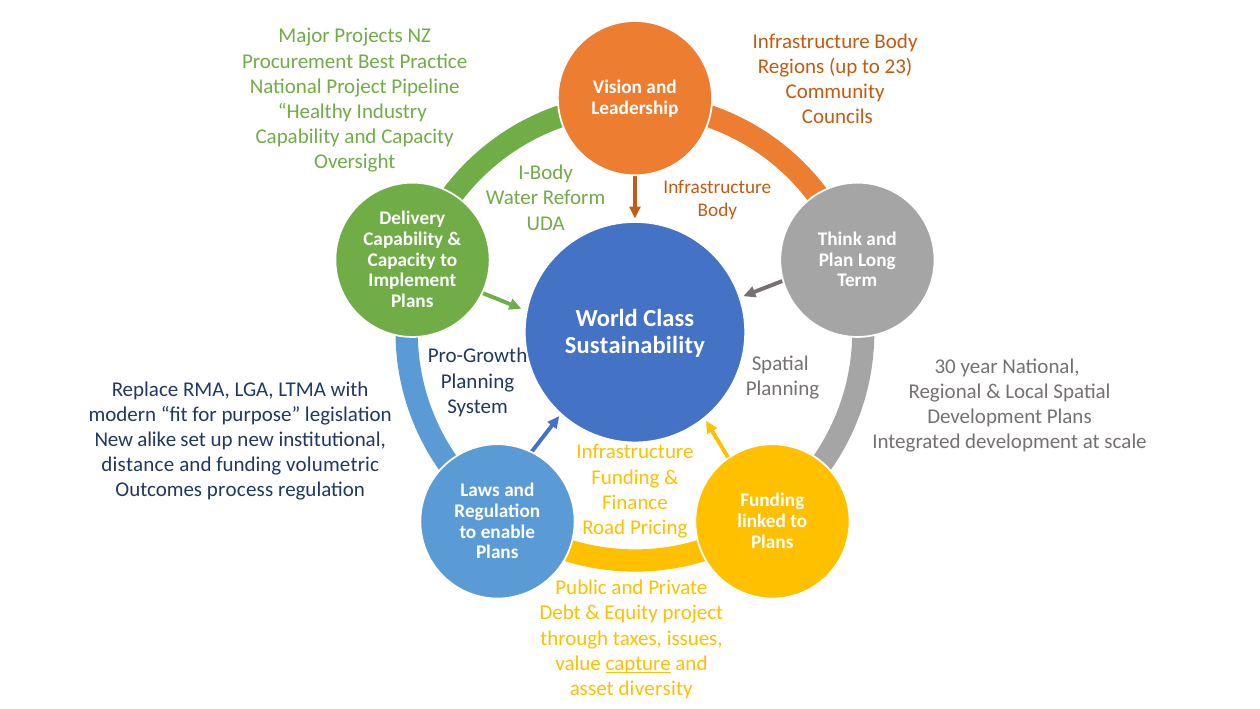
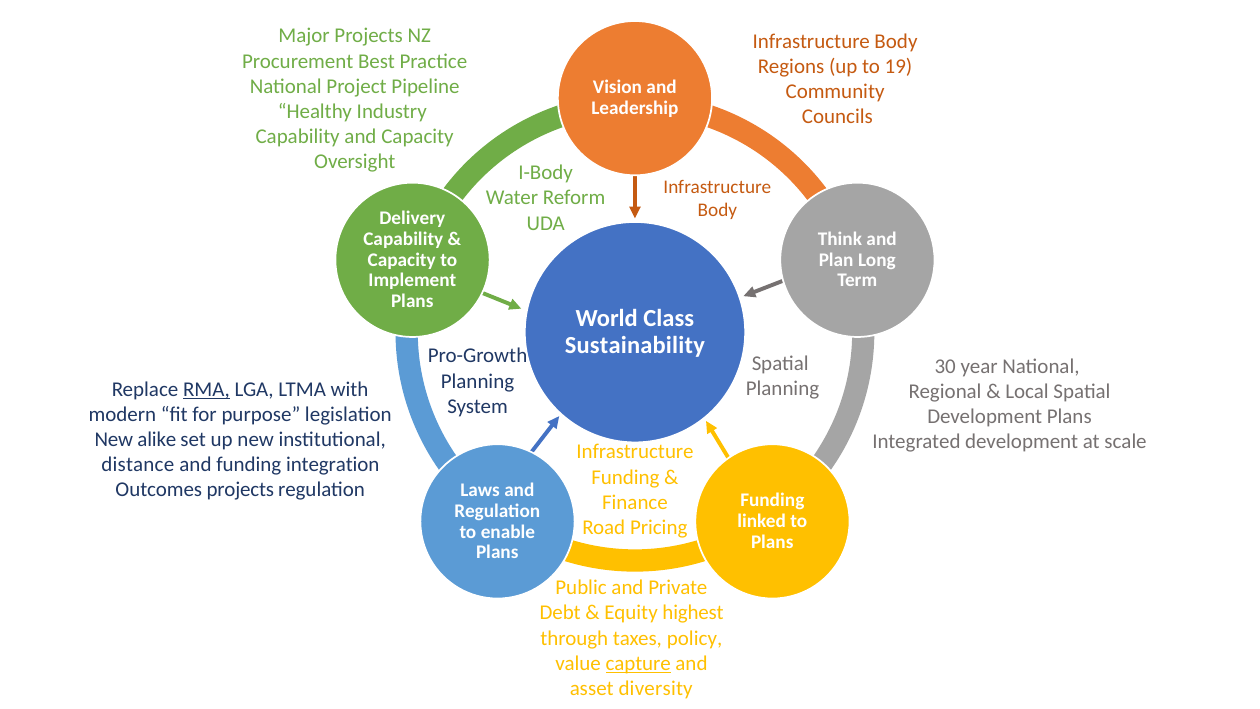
23: 23 -> 19
RMA underline: none -> present
volumetric: volumetric -> integration
Outcomes process: process -> projects
Equity project: project -> highest
issues: issues -> policy
